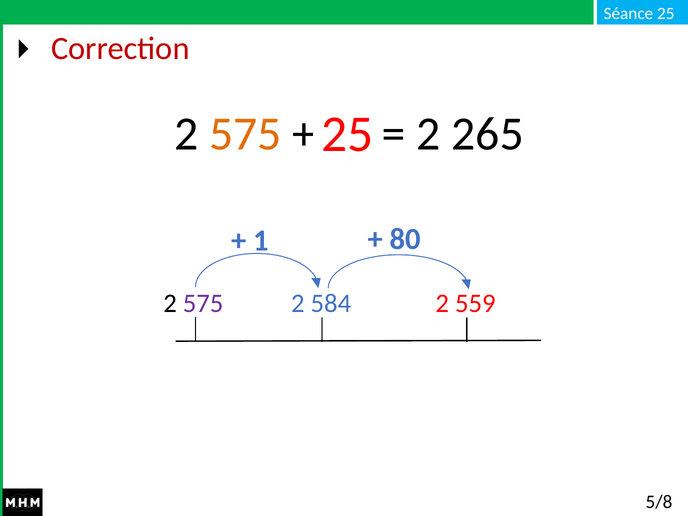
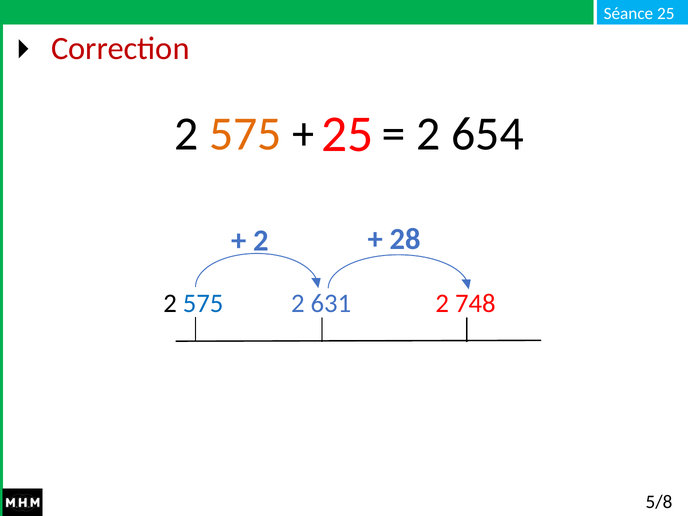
265: 265 -> 654
80: 80 -> 28
1 at (261, 241): 1 -> 2
575 at (203, 304) colour: purple -> blue
584: 584 -> 631
559: 559 -> 748
